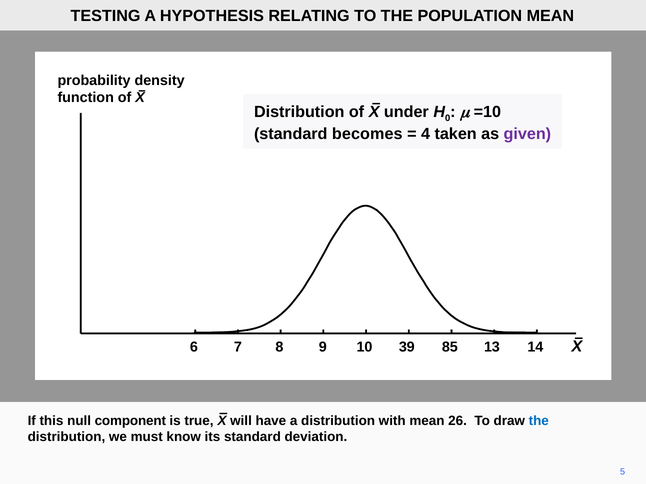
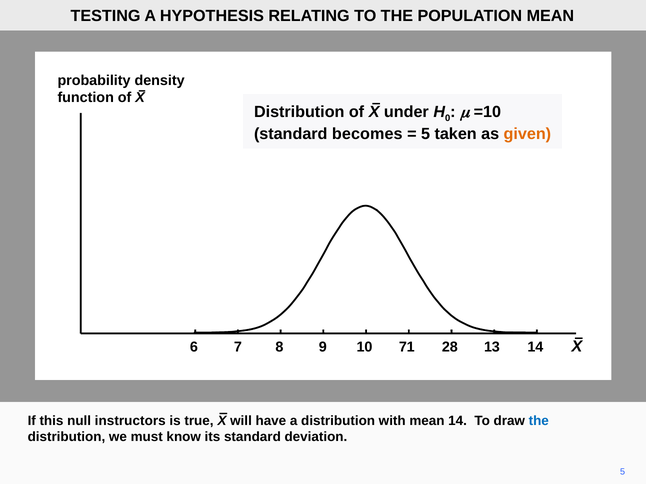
4 at (426, 134): 4 -> 5
given colour: purple -> orange
39: 39 -> 71
85: 85 -> 28
component: component -> instructors
mean 26: 26 -> 14
